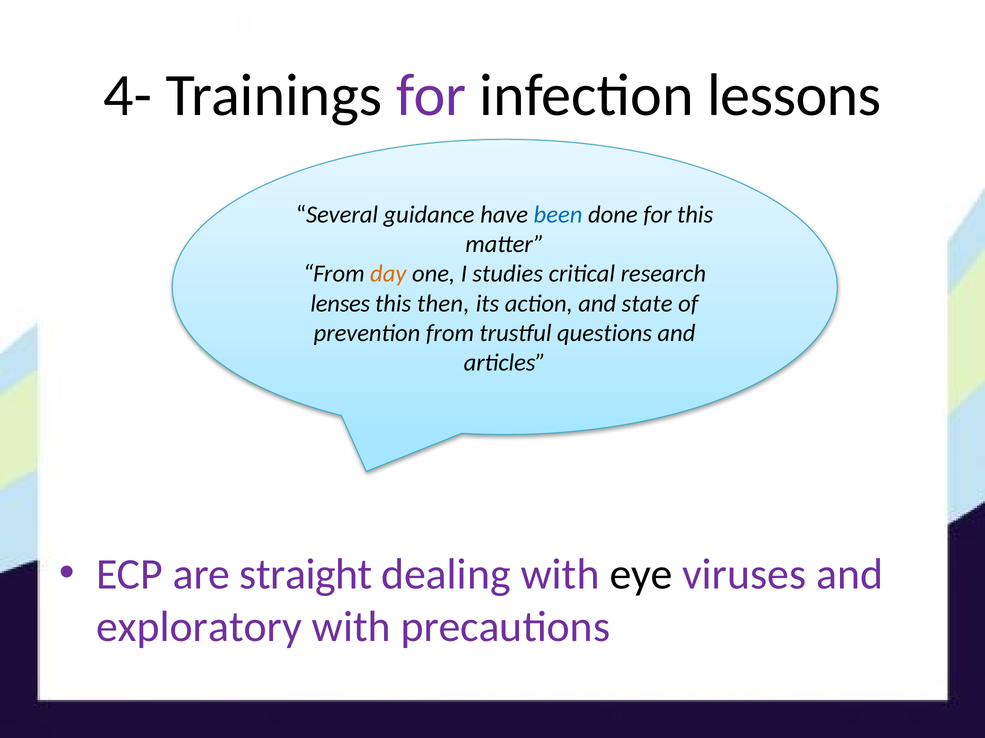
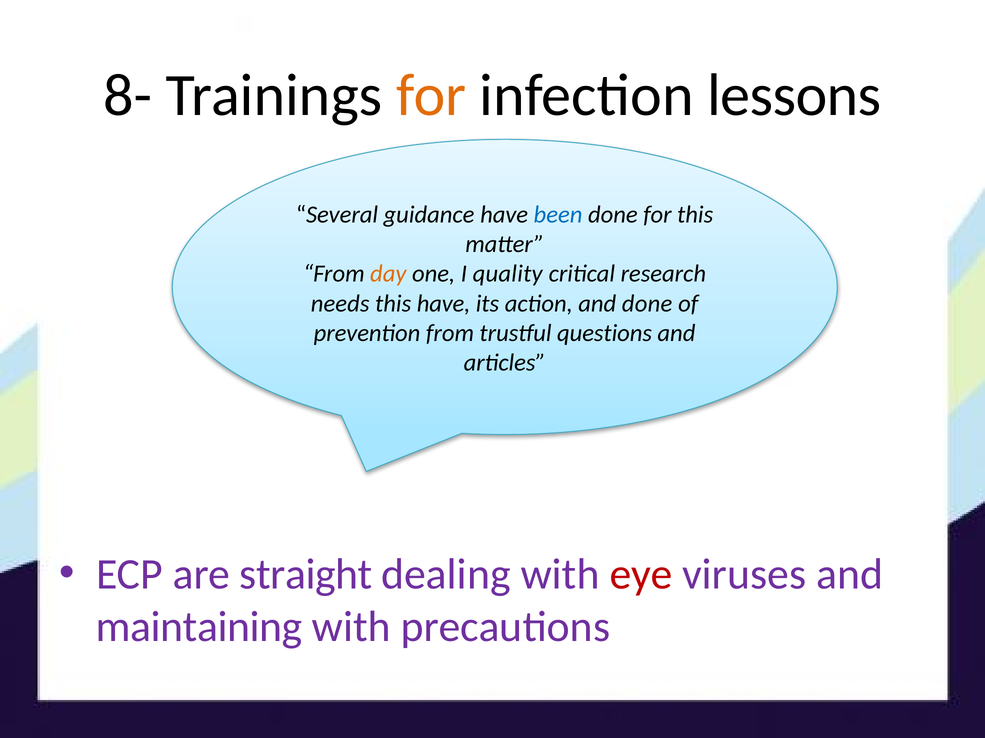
4-: 4- -> 8-
for at (431, 95) colour: purple -> orange
studies: studies -> quality
lenses: lenses -> needs
this then: then -> have
and state: state -> done
eye colour: black -> red
exploratory: exploratory -> maintaining
